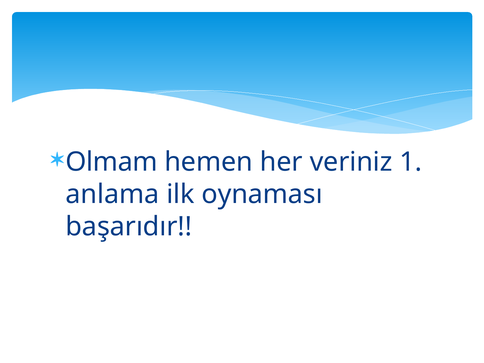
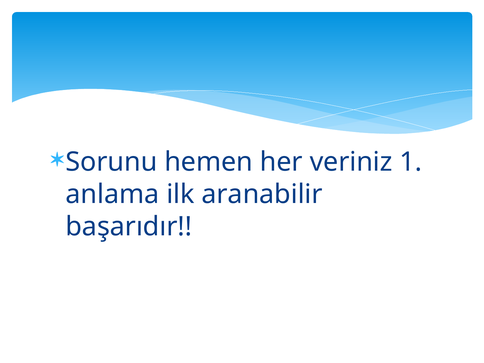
Olmam: Olmam -> Sorunu
oynaması: oynaması -> aranabilir
